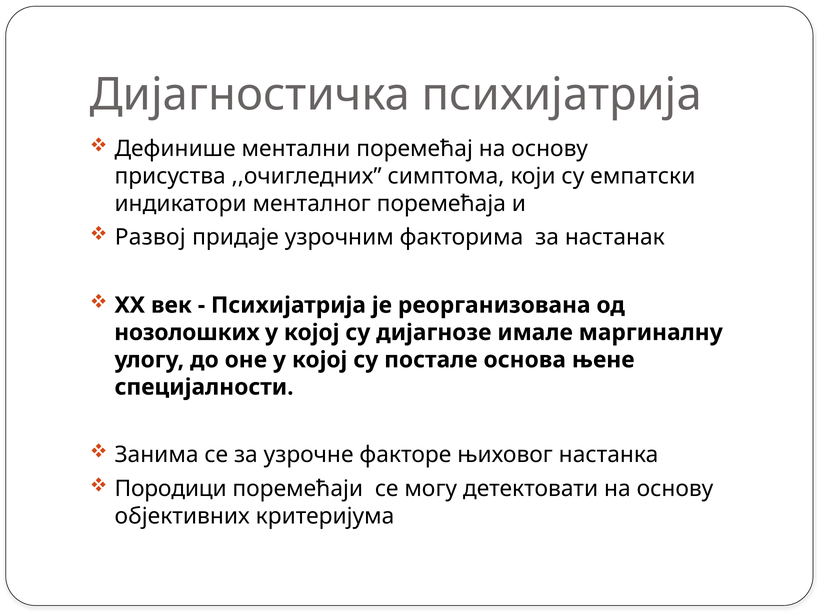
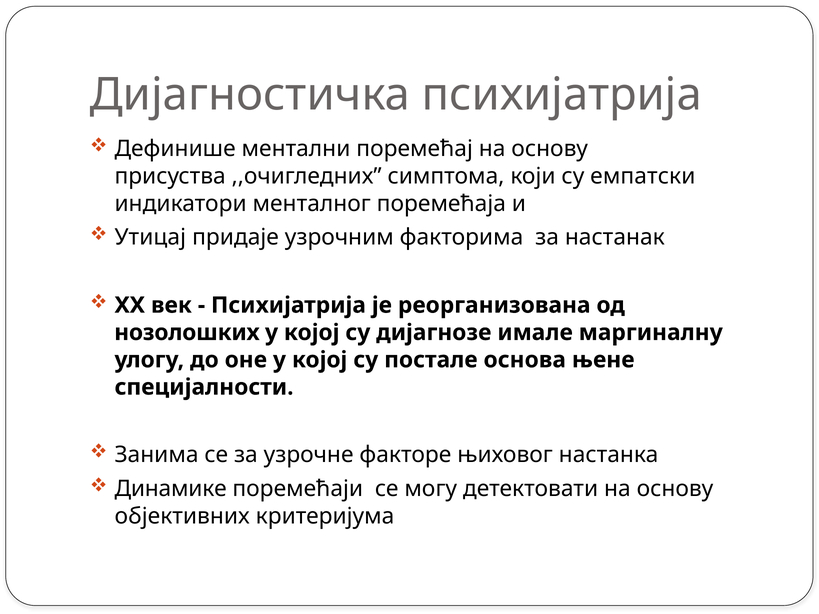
Развој: Развој -> Утицај
Породици: Породици -> Динамике
